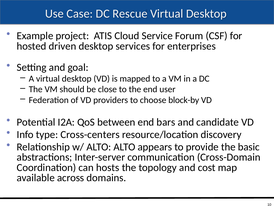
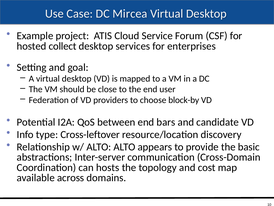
Rescue: Rescue -> Mircea
driven: driven -> collect
Cross-centers: Cross-centers -> Cross-leftover
